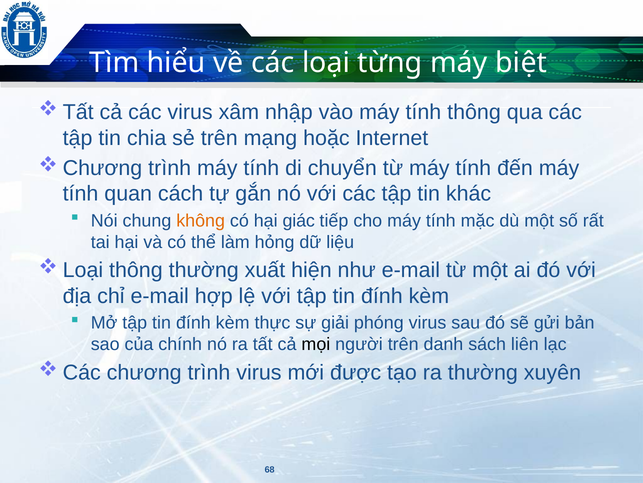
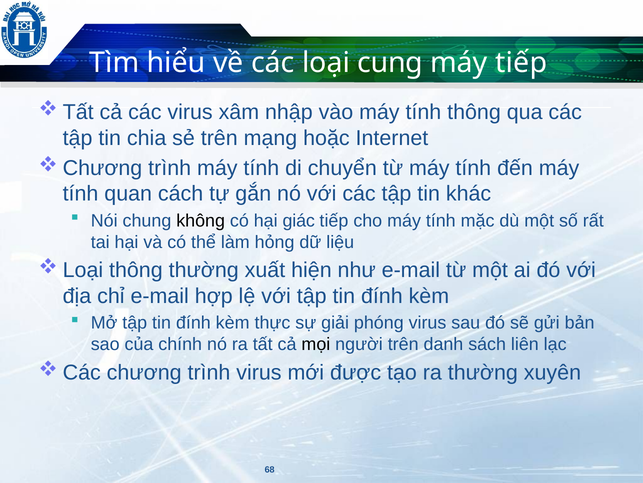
từng: từng -> cung
máy biệt: biệt -> tiếp
không colour: orange -> black
